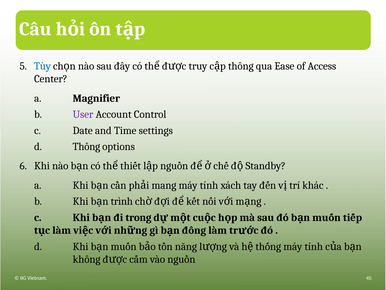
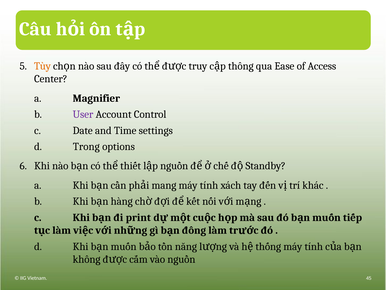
Tùy colour: blue -> orange
d Thông: Thông -> Trong
trình: trình -> hàng
trong: trong -> print
